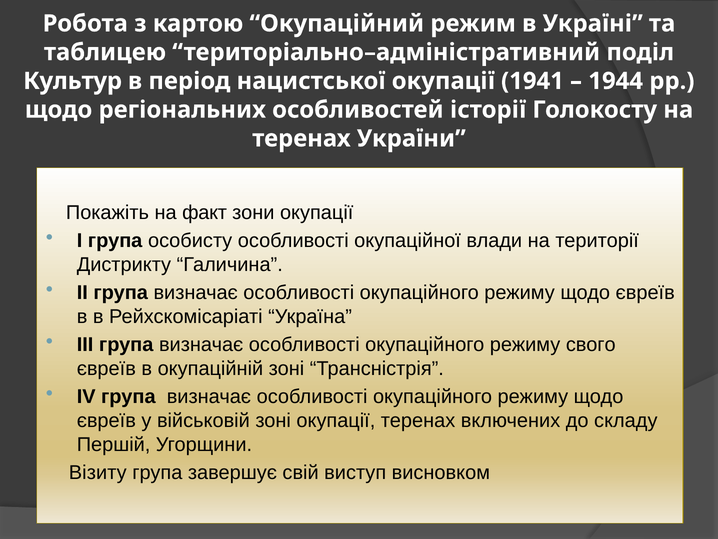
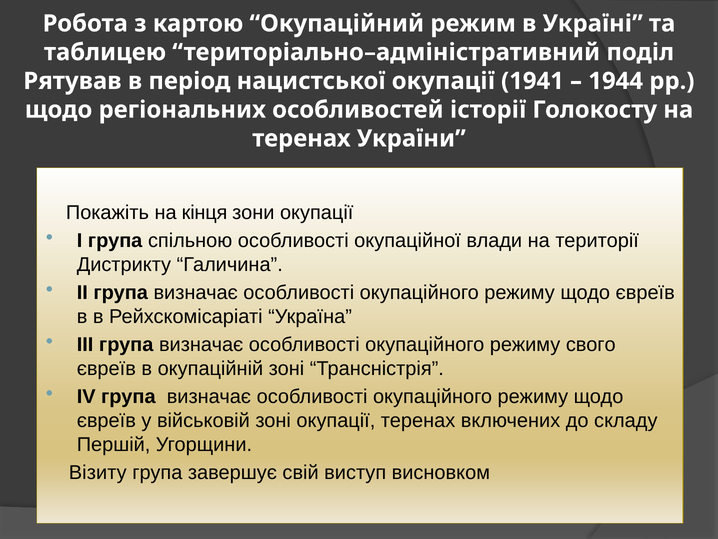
Культур: Культур -> Рятував
факт: факт -> кінця
особисту: особисту -> спільною
